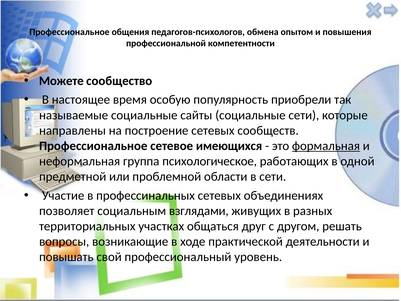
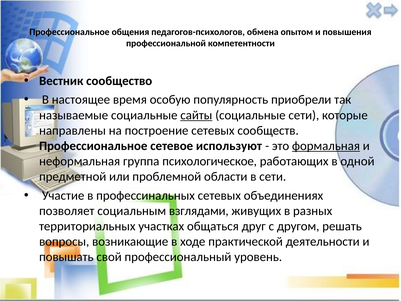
Можете: Можете -> Вестник
сайты underline: none -> present
имеющихся: имеющихся -> используют
